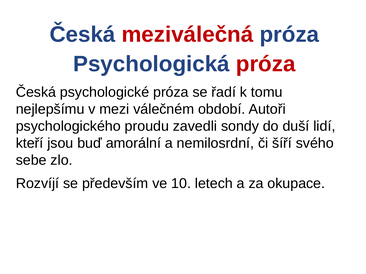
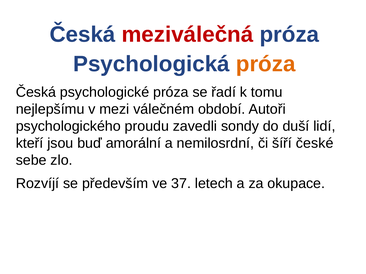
próza at (266, 64) colour: red -> orange
svého: svého -> české
10: 10 -> 37
